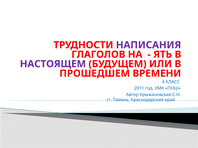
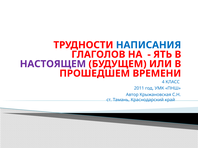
НАПИСАНИЯ colour: purple -> blue
